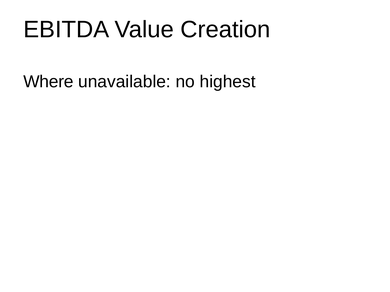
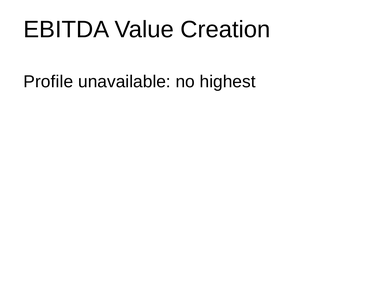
Where: Where -> Profile
